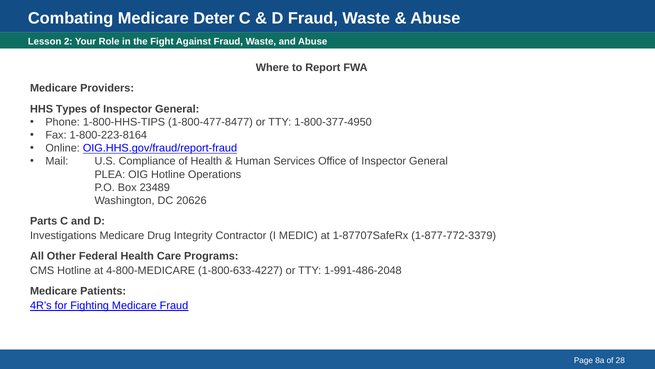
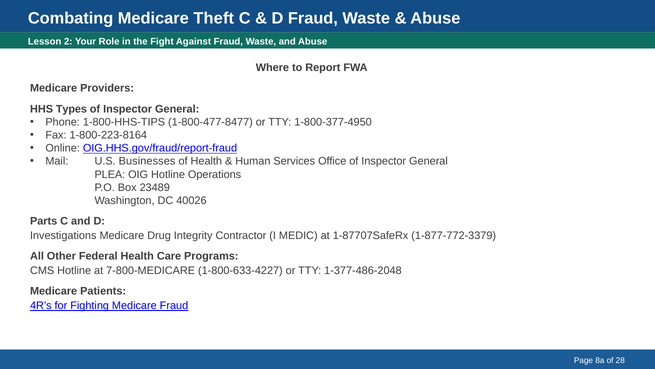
Deter: Deter -> Theft
Compliance: Compliance -> Businesses
20626: 20626 -> 40026
4-800-MEDICARE: 4-800-MEDICARE -> 7-800-MEDICARE
1-991-486-2048: 1-991-486-2048 -> 1-377-486-2048
